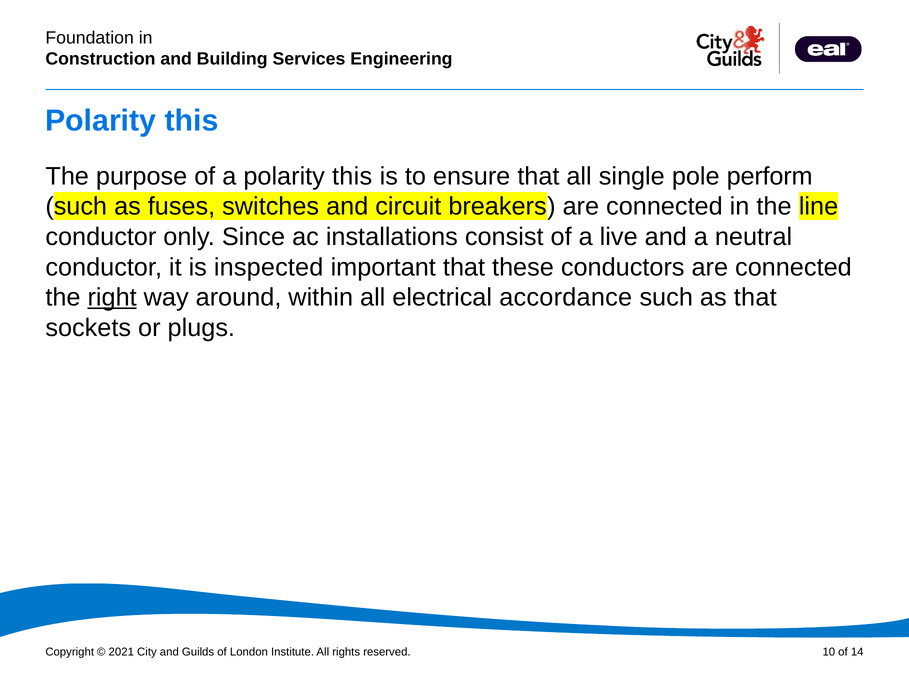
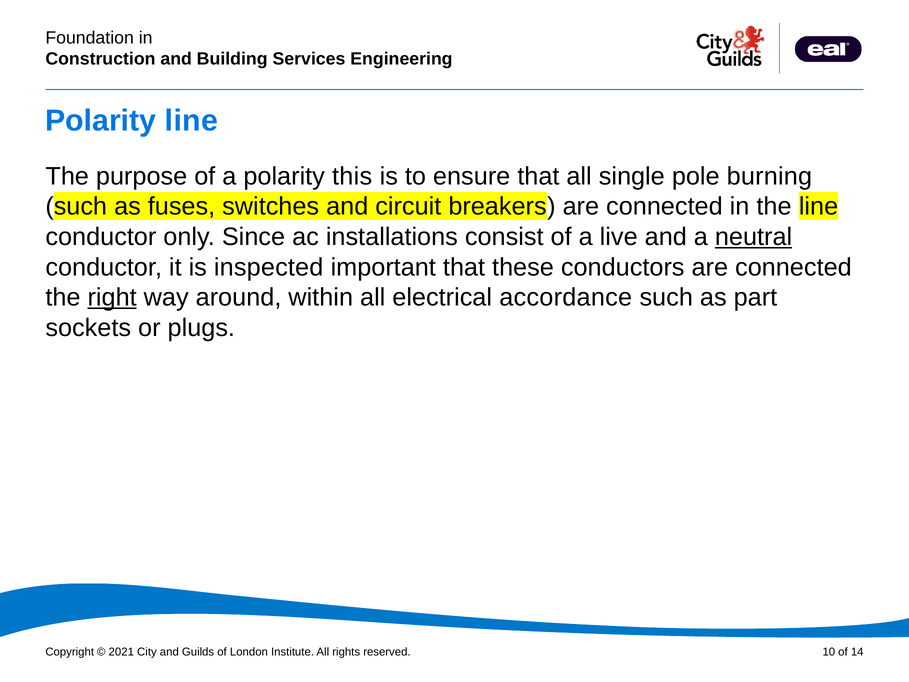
this at (192, 121): this -> line
perform: perform -> burning
neutral underline: none -> present
as that: that -> part
